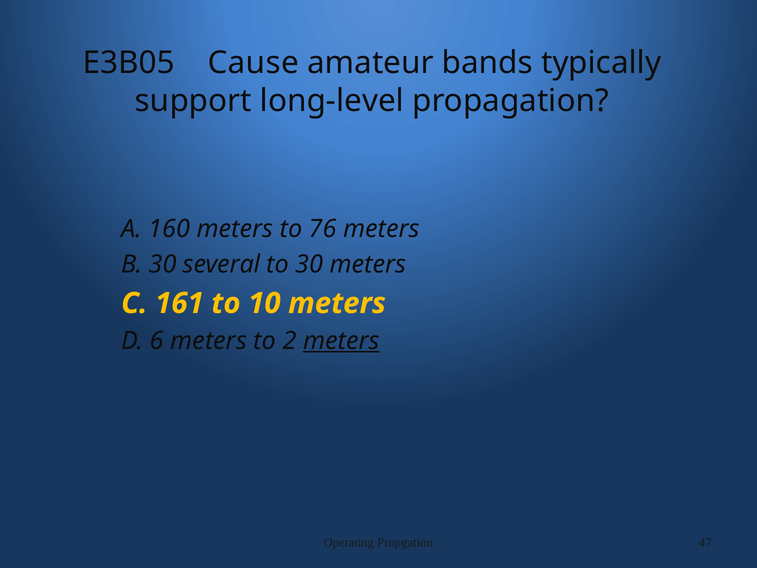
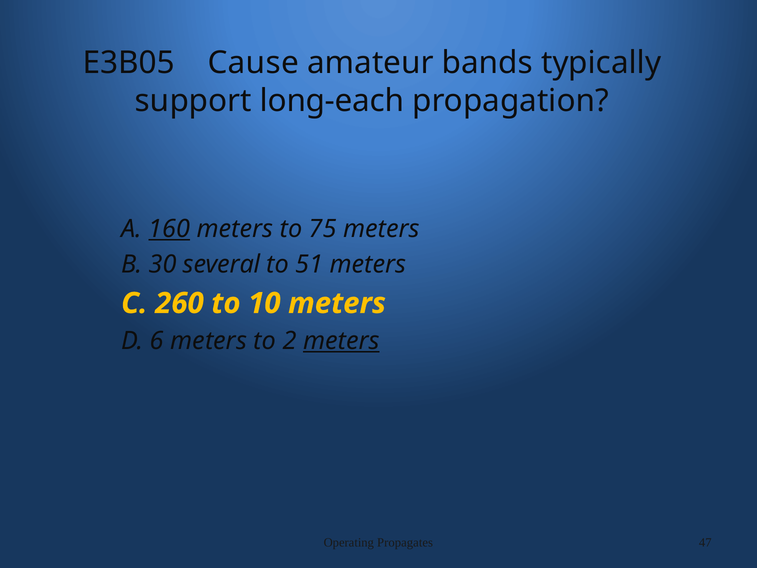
long-level: long-level -> long-each
160 underline: none -> present
76: 76 -> 75
to 30: 30 -> 51
161: 161 -> 260
Propgation: Propgation -> Propagates
